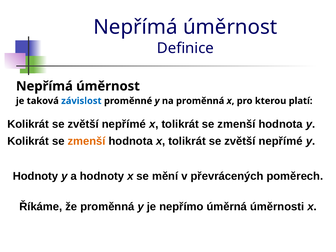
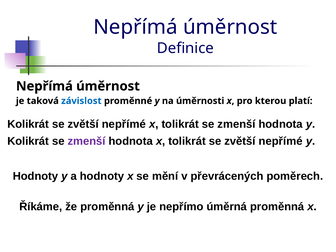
na proměnná: proměnná -> úměrnosti
zmenší at (87, 141) colour: orange -> purple
úměrná úměrnosti: úměrnosti -> proměnná
